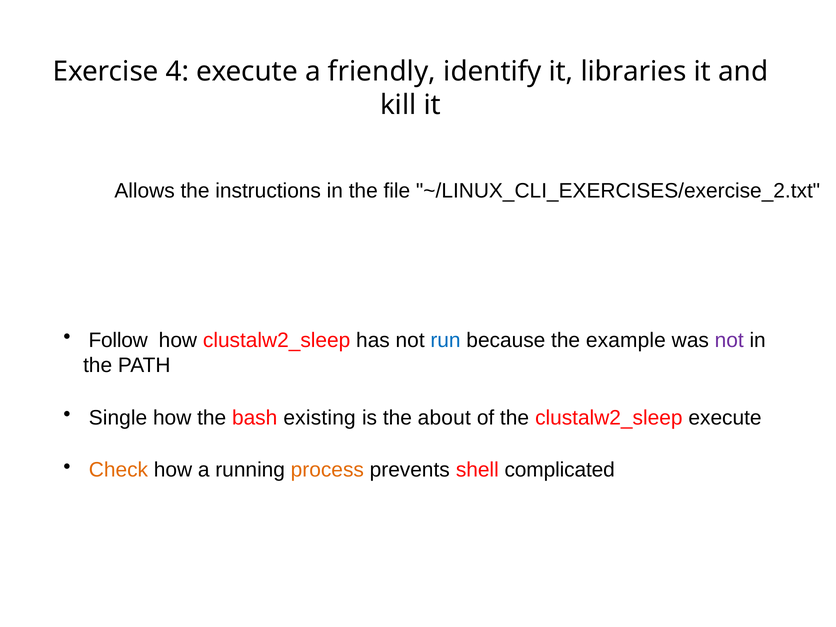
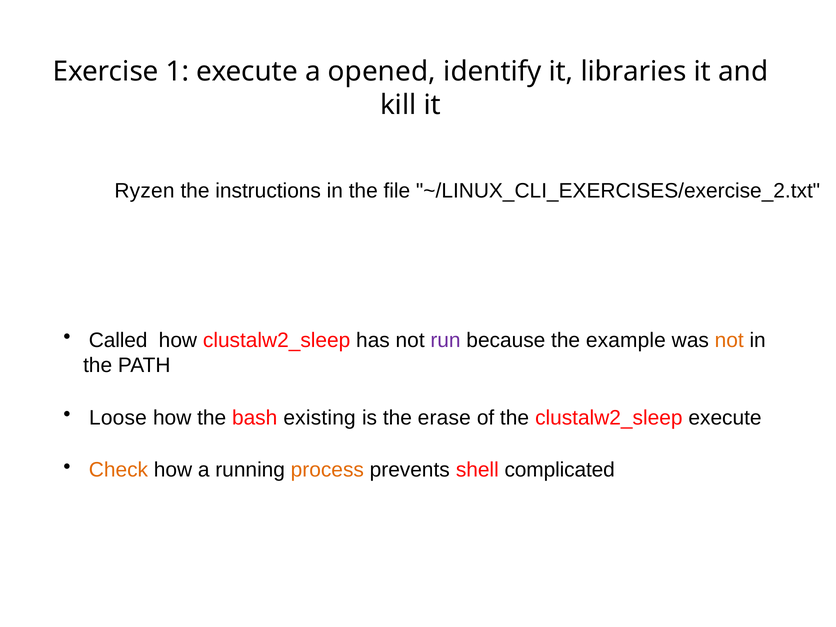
4: 4 -> 1
friendly: friendly -> opened
Allows: Allows -> Ryzen
Follow: Follow -> Called
run colour: blue -> purple
not at (729, 340) colour: purple -> orange
Single: Single -> Loose
about: about -> erase
